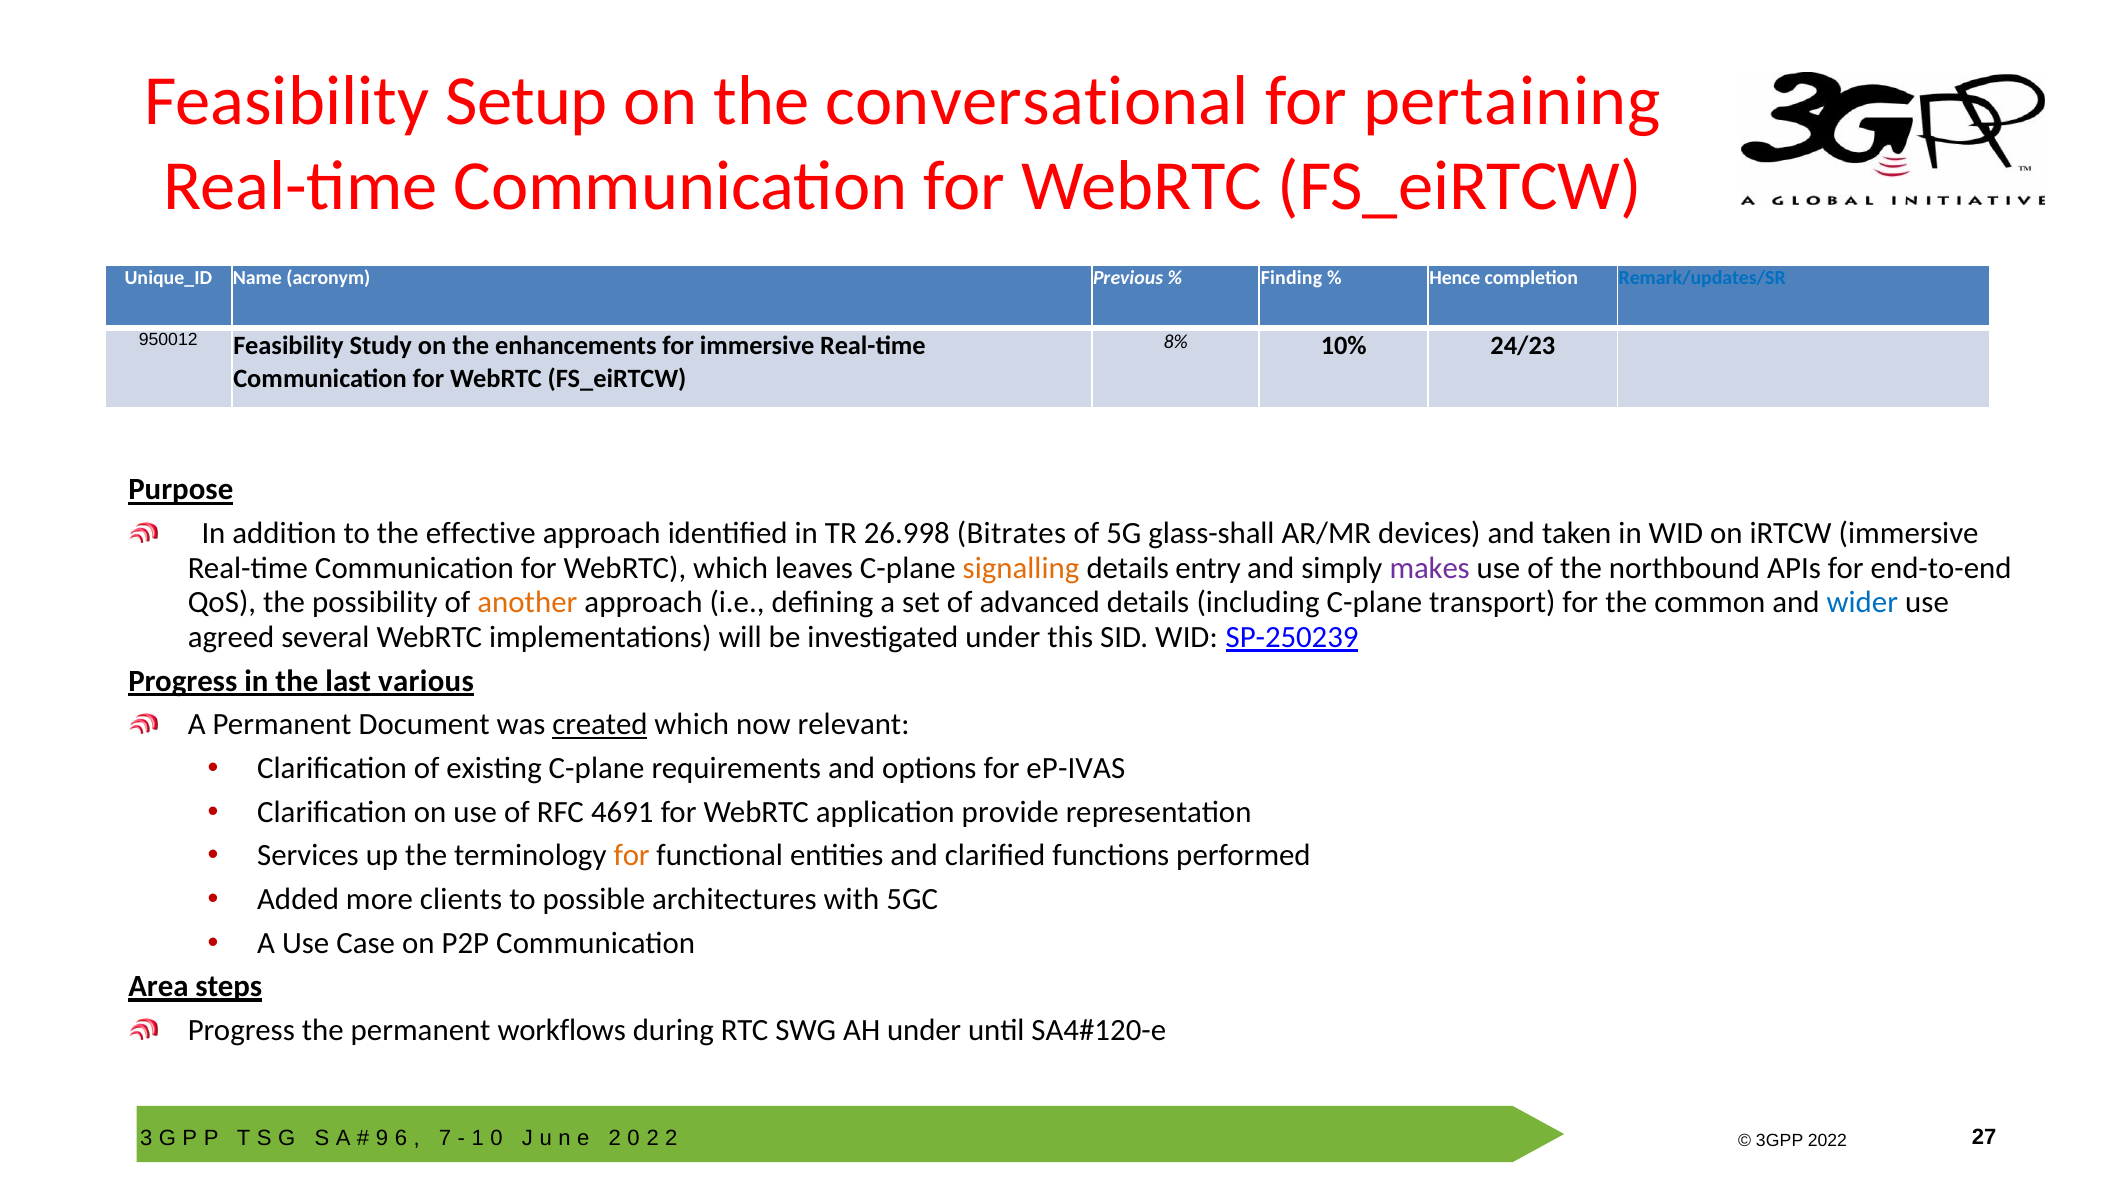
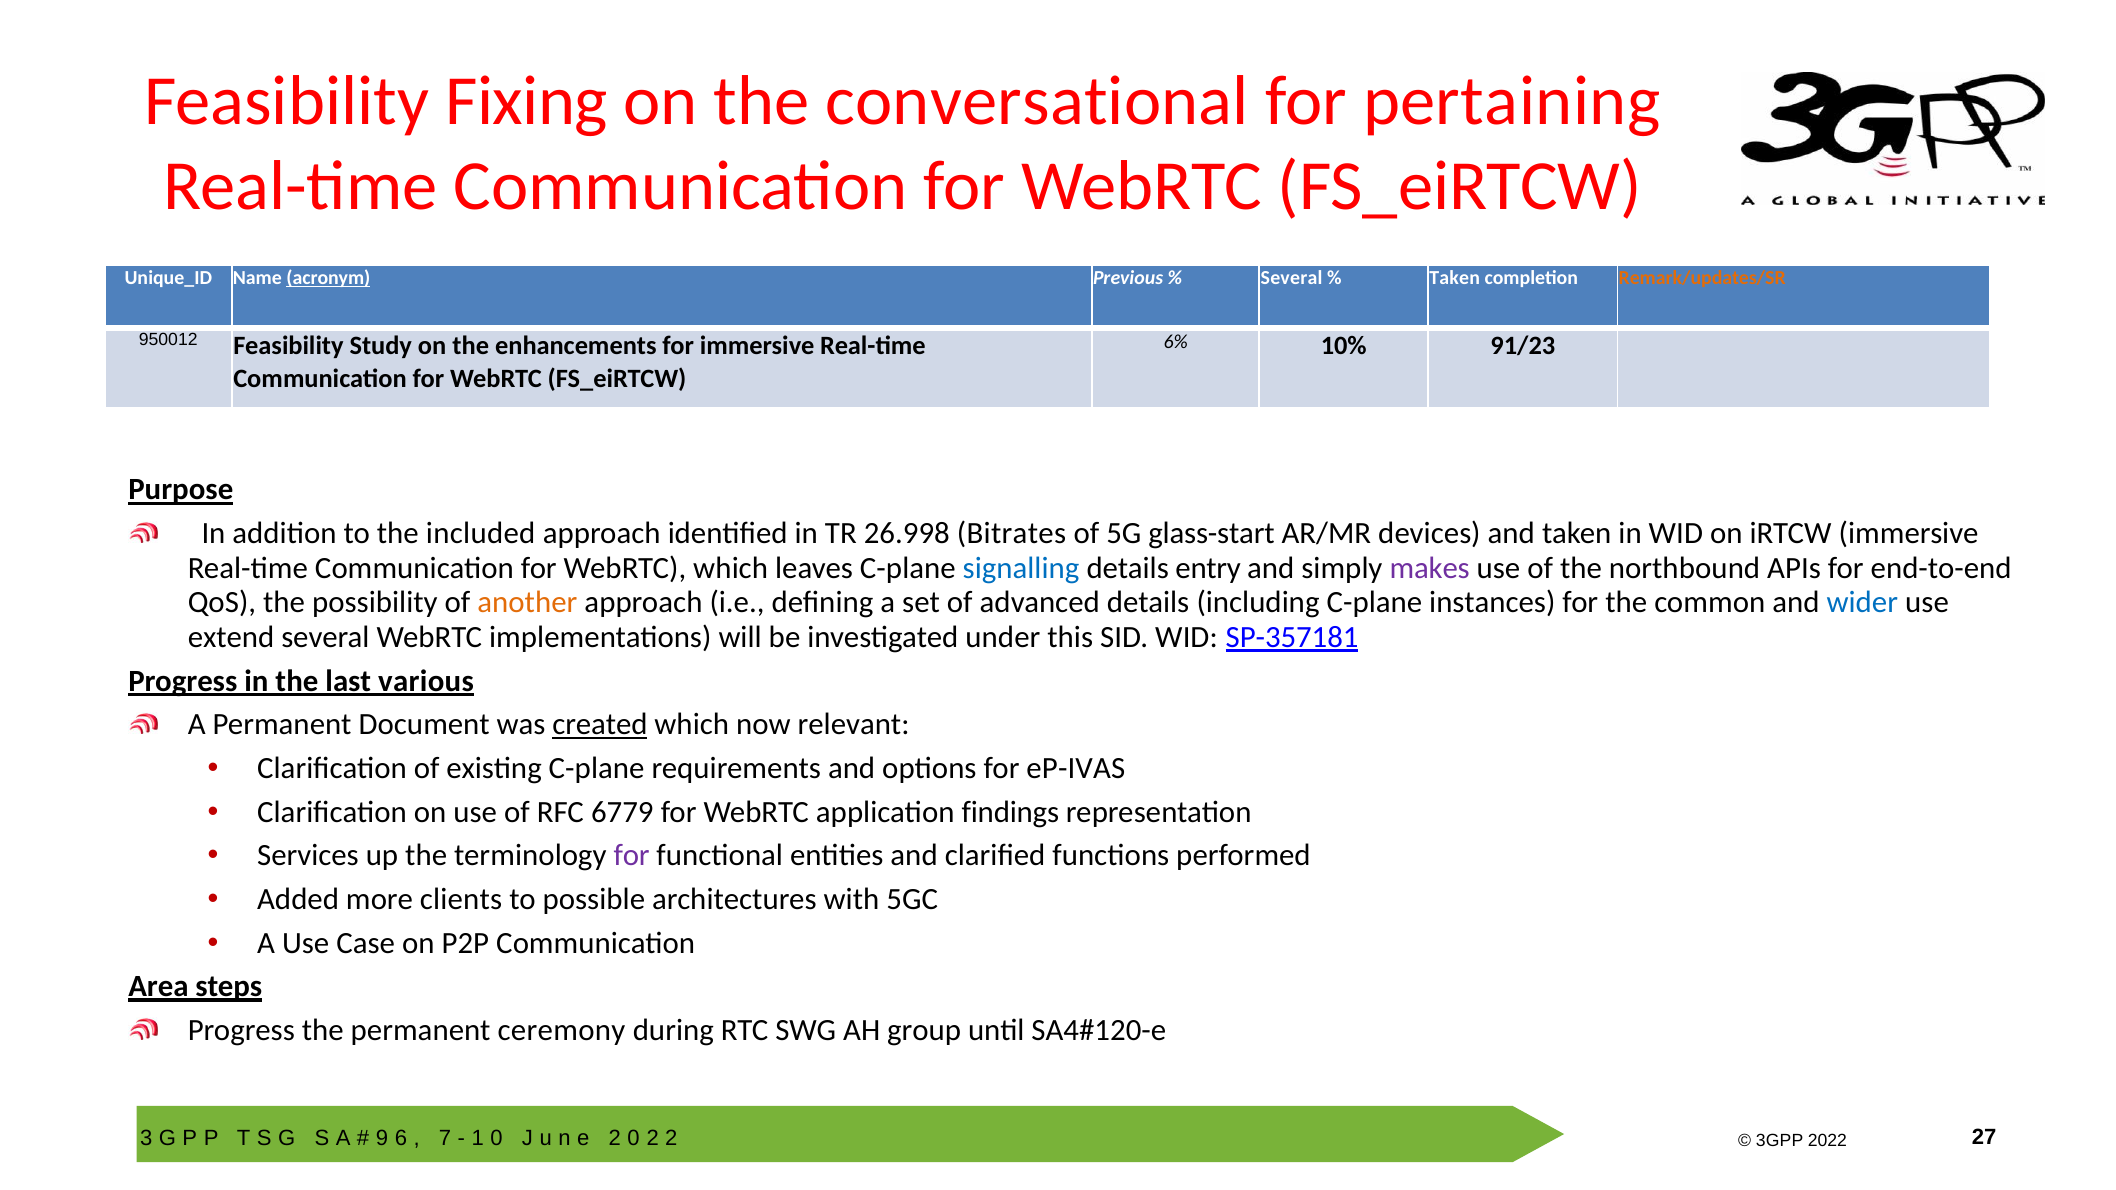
Setup: Setup -> Fixing
acronym underline: none -> present
Finding at (1292, 278): Finding -> Several
Hence at (1455, 278): Hence -> Taken
Remark/updates/SR colour: blue -> orange
8%: 8% -> 6%
24/23: 24/23 -> 91/23
effective: effective -> included
glass-shall: glass-shall -> glass-start
signalling colour: orange -> blue
transport: transport -> instances
agreed: agreed -> extend
SP-250239: SP-250239 -> SP-357181
4691: 4691 -> 6779
provide: provide -> findings
for at (632, 856) colour: orange -> purple
workflows: workflows -> ceremony
AH under: under -> group
